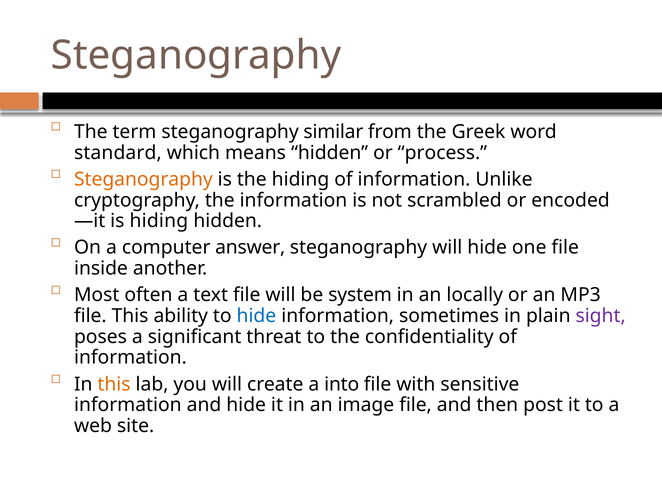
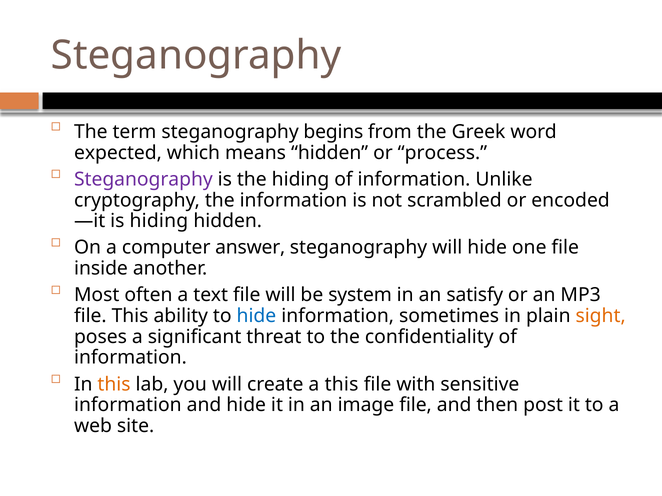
similar: similar -> begins
standard: standard -> expected
Steganography at (143, 180) colour: orange -> purple
locally: locally -> satisfy
sight colour: purple -> orange
a into: into -> this
